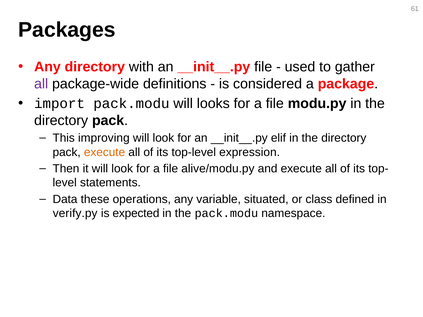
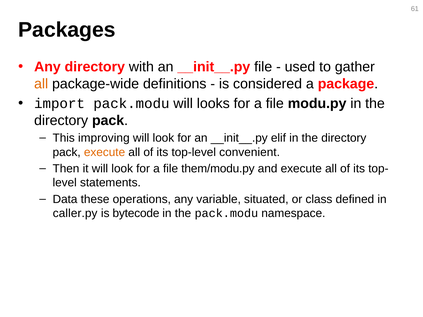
all at (41, 84) colour: purple -> orange
expression: expression -> convenient
alive/modu.py: alive/modu.py -> them/modu.py
verify.py: verify.py -> caller.py
expected: expected -> bytecode
